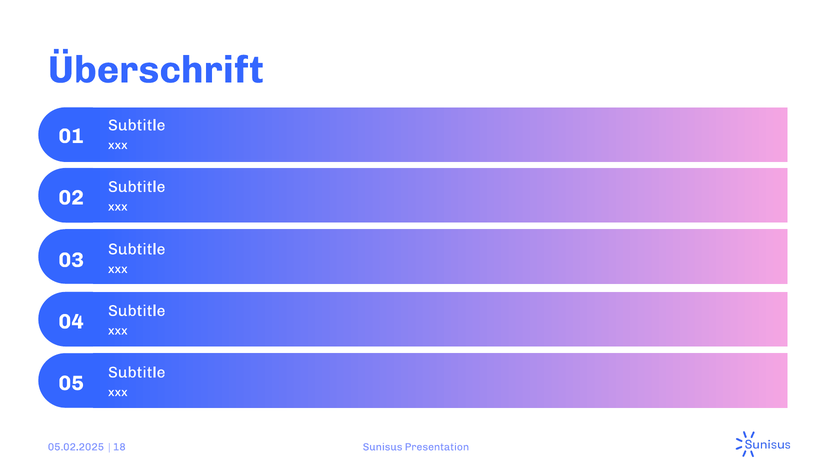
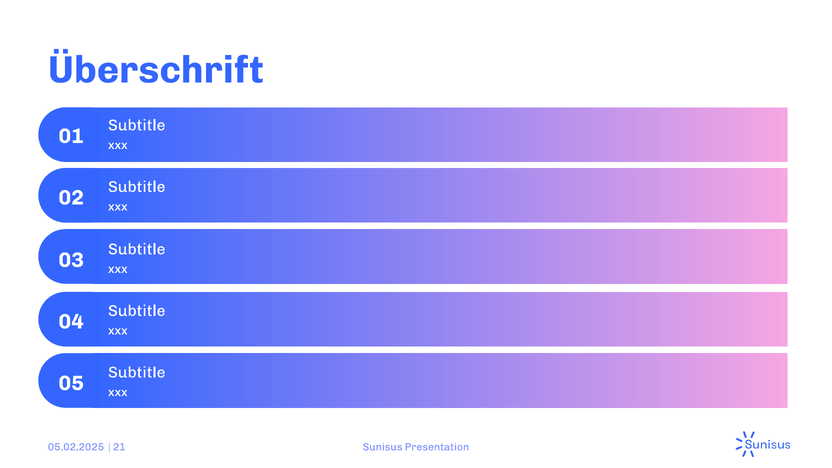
18: 18 -> 21
